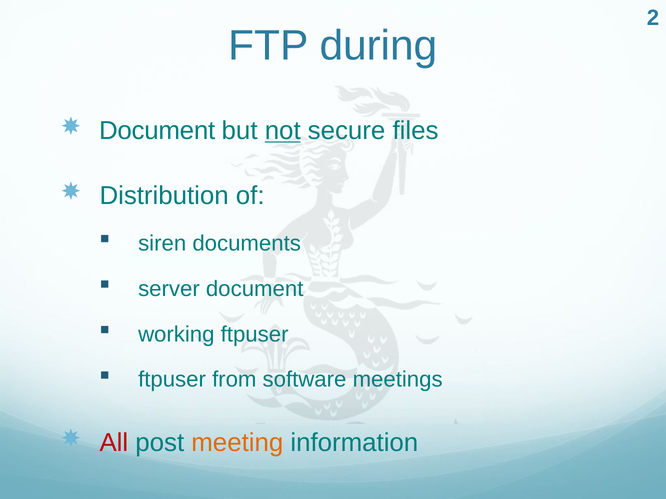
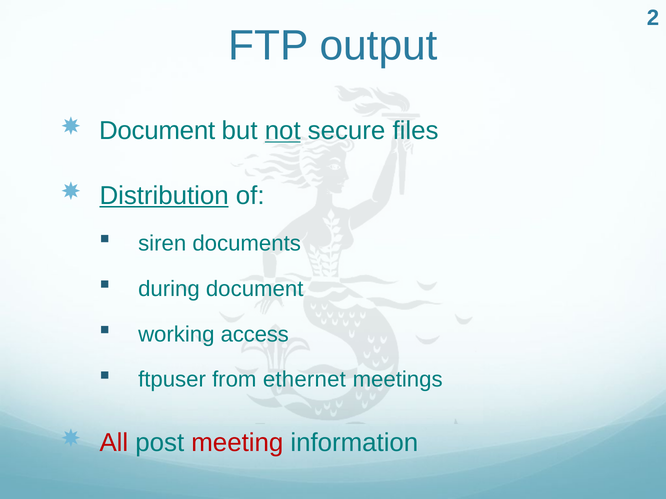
during: during -> output
Distribution underline: none -> present
server: server -> during
working ftpuser: ftpuser -> access
software: software -> ethernet
meeting colour: orange -> red
